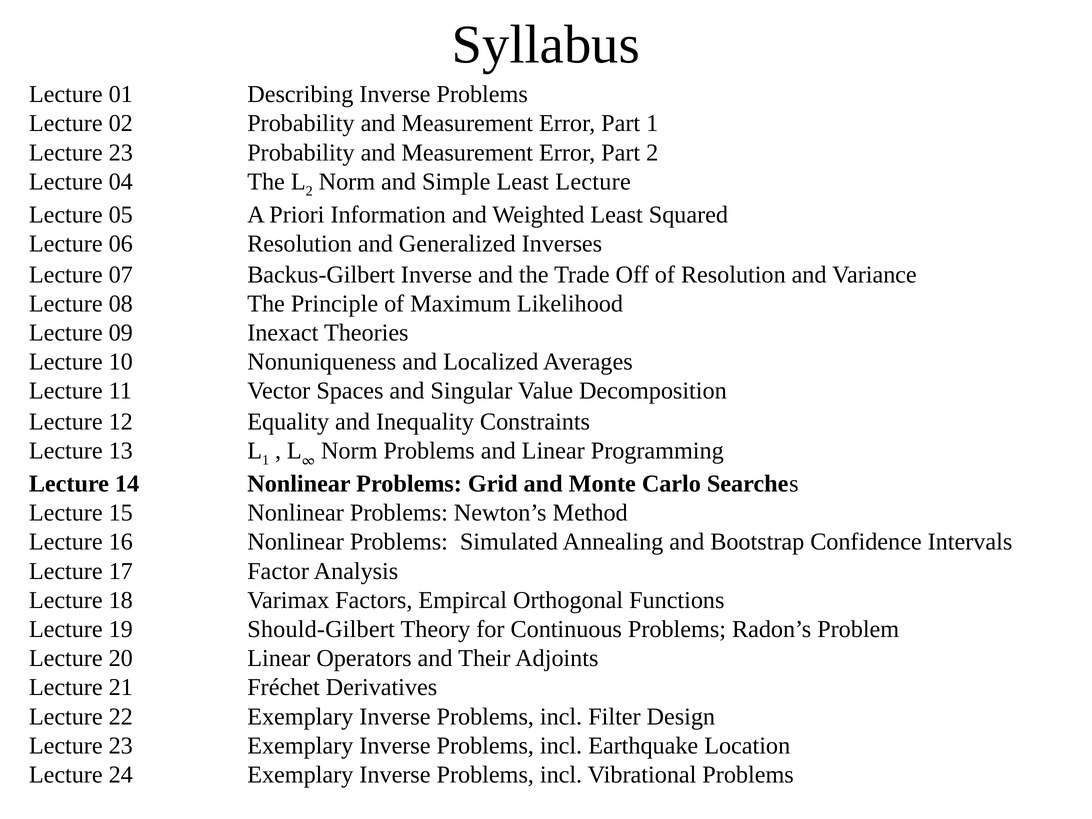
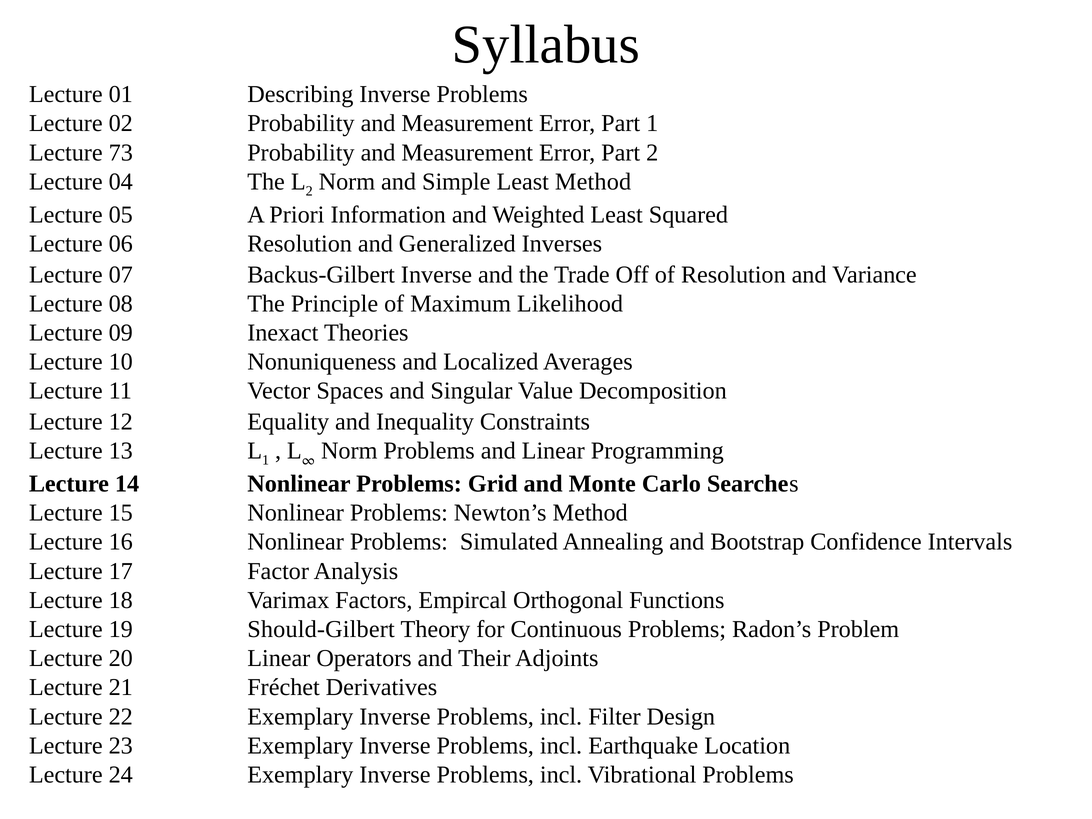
23 at (121, 153): 23 -> 73
Least Lecture: Lecture -> Method
